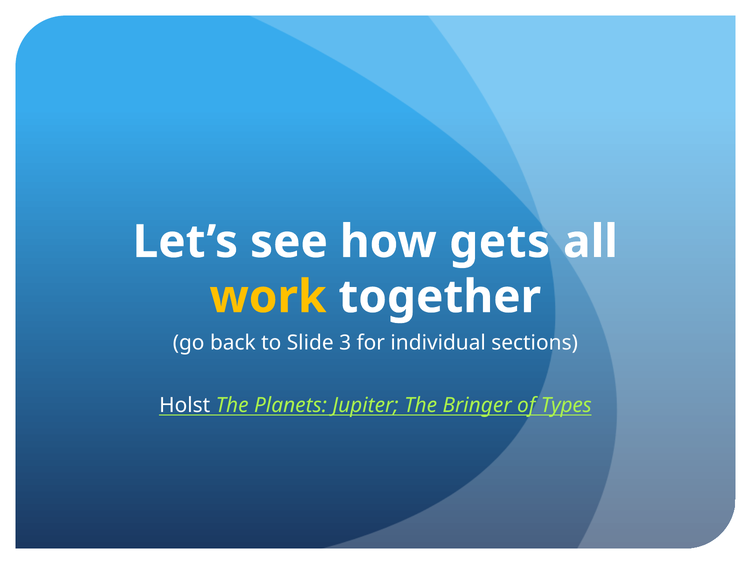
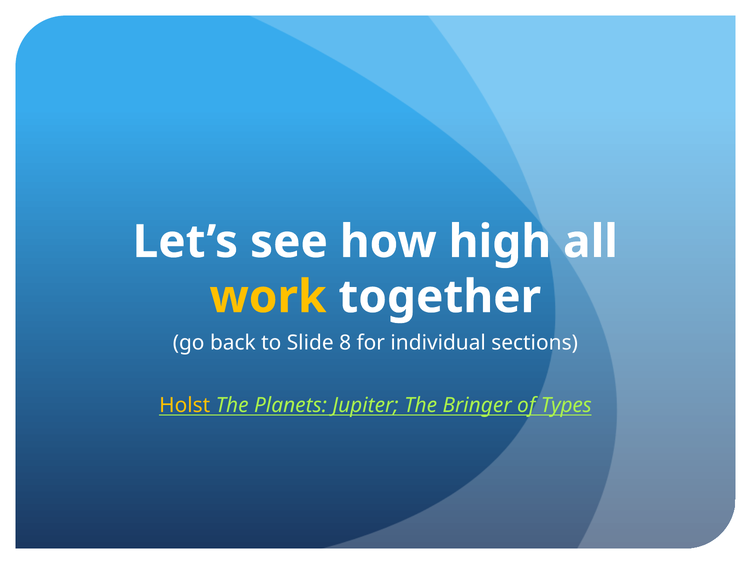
gets: gets -> high
3: 3 -> 8
Holst colour: white -> yellow
